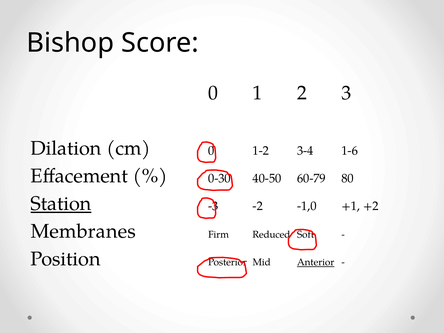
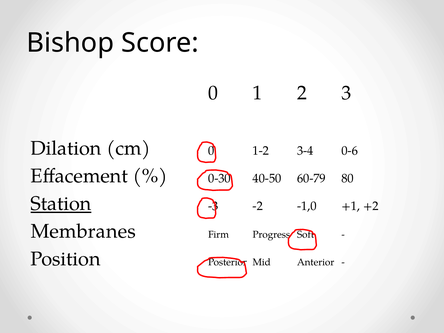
1-6: 1-6 -> 0-6
Reduced: Reduced -> Progress
Anterior underline: present -> none
